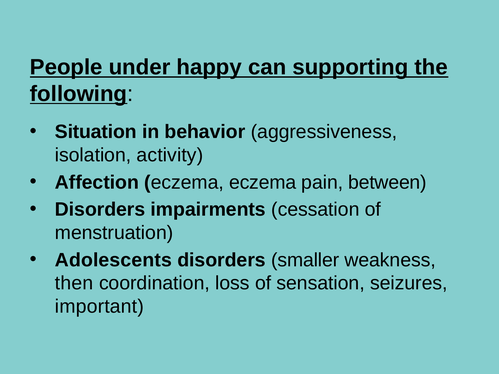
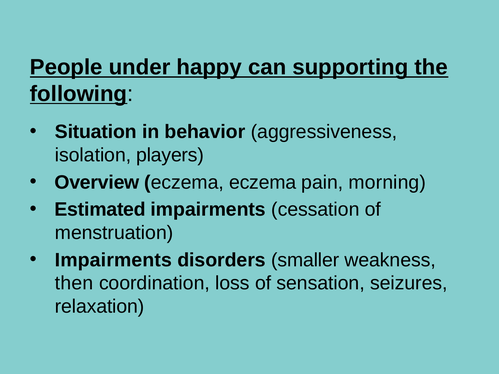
activity: activity -> players
Affection: Affection -> Overview
between: between -> morning
Disorders at (100, 210): Disorders -> Estimated
Adolescents at (113, 260): Adolescents -> Impairments
important: important -> relaxation
